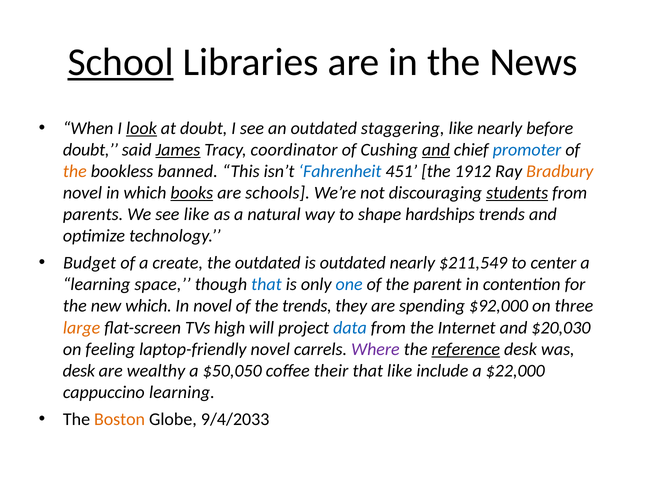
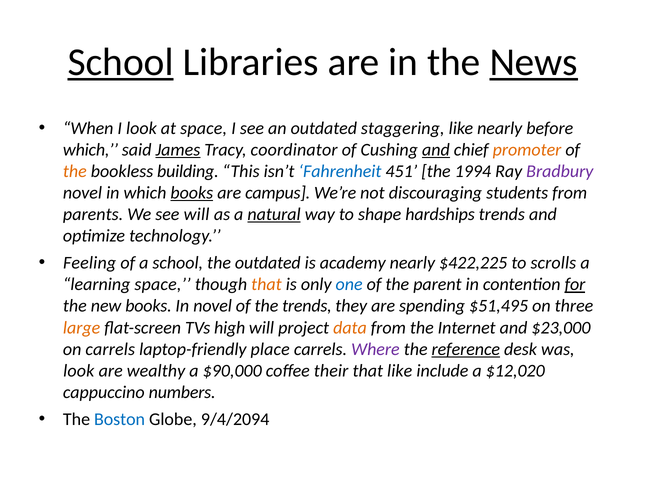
News underline: none -> present
look at (141, 128) underline: present -> none
at doubt: doubt -> space
doubt at (90, 150): doubt -> which
promoter colour: blue -> orange
banned: banned -> building
1912: 1912 -> 1994
Bradbury colour: orange -> purple
schools: schools -> campus
students underline: present -> none
see like: like -> will
natural underline: none -> present
Budget: Budget -> Feeling
a create: create -> school
is outdated: outdated -> academy
$211,549: $211,549 -> $422,225
center: center -> scrolls
that at (266, 285) colour: blue -> orange
for underline: none -> present
new which: which -> books
$92,000: $92,000 -> $51,495
data colour: blue -> orange
$20,030: $20,030 -> $23,000
on feeling: feeling -> carrels
laptop-friendly novel: novel -> place
desk at (79, 371): desk -> look
$50,050: $50,050 -> $90,000
$22,000: $22,000 -> $12,020
cappuccino learning: learning -> numbers
Boston colour: orange -> blue
9/4/2033: 9/4/2033 -> 9/4/2094
